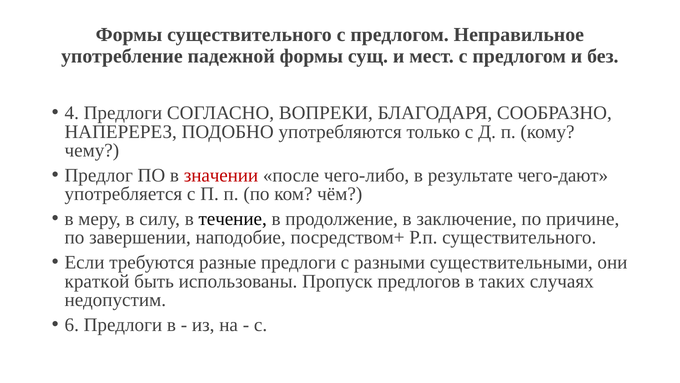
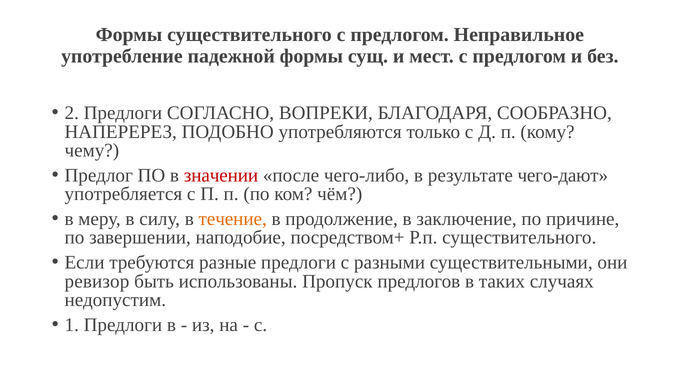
4: 4 -> 2
течение colour: black -> orange
краткой: краткой -> ревизор
6: 6 -> 1
